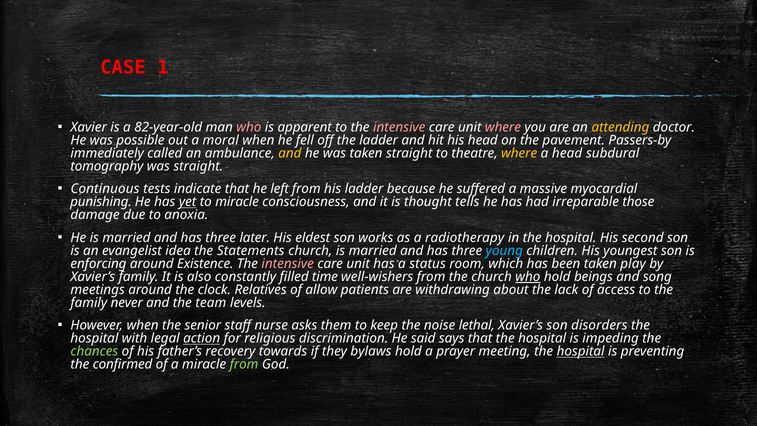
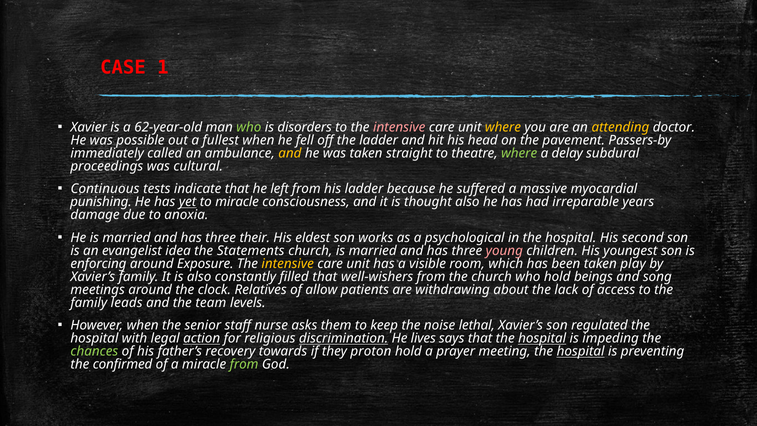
82-year-old: 82-year-old -> 62-year-old
who at (249, 127) colour: pink -> light green
apparent: apparent -> disorders
where at (503, 127) colour: pink -> yellow
moral: moral -> fullest
where at (519, 153) colour: yellow -> light green
a head: head -> delay
tomography: tomography -> proceedings
was straight: straight -> cultural
thought tells: tells -> also
those: those -> years
later: later -> their
radiotherapy: radiotherapy -> psychological
young colour: light blue -> pink
Existence: Existence -> Exposure
intensive at (288, 264) colour: pink -> yellow
status: status -> visible
filled time: time -> that
who at (528, 277) underline: present -> none
never: never -> leads
disorders: disorders -> regulated
discrimination underline: none -> present
said: said -> lives
hospital at (542, 338) underline: none -> present
bylaws: bylaws -> proton
